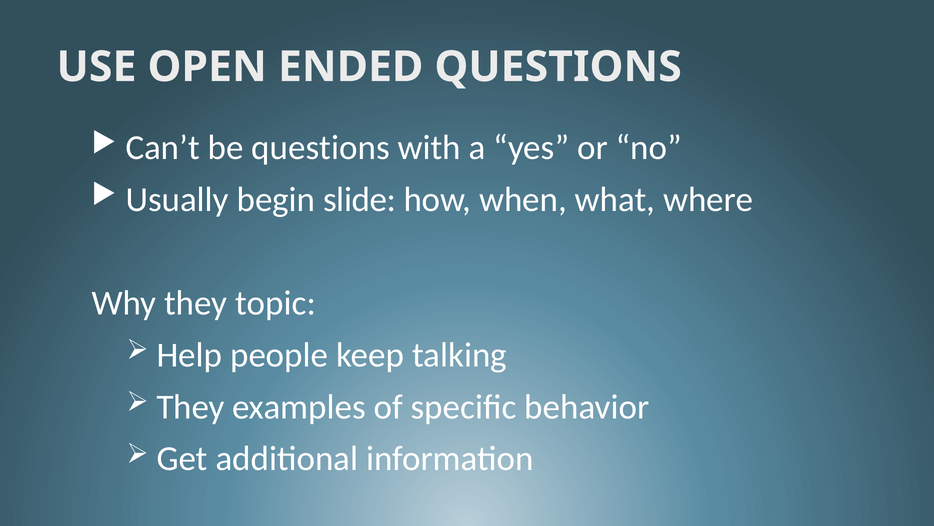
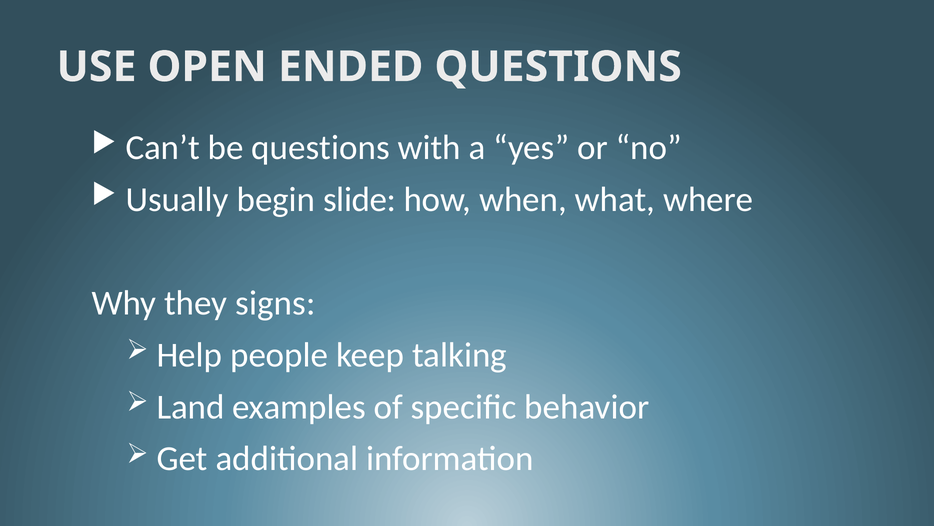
topic: topic -> signs
They at (191, 407): They -> Land
